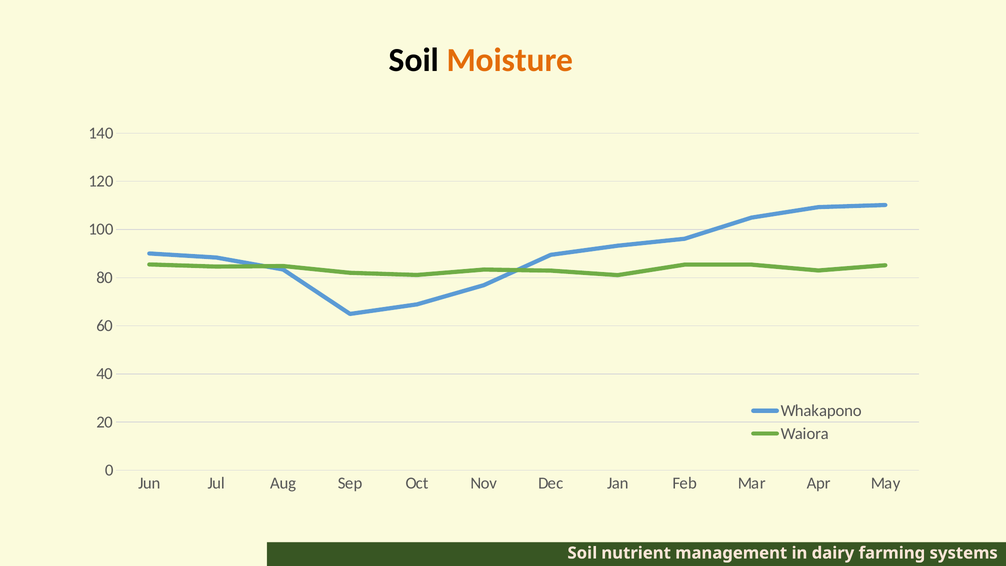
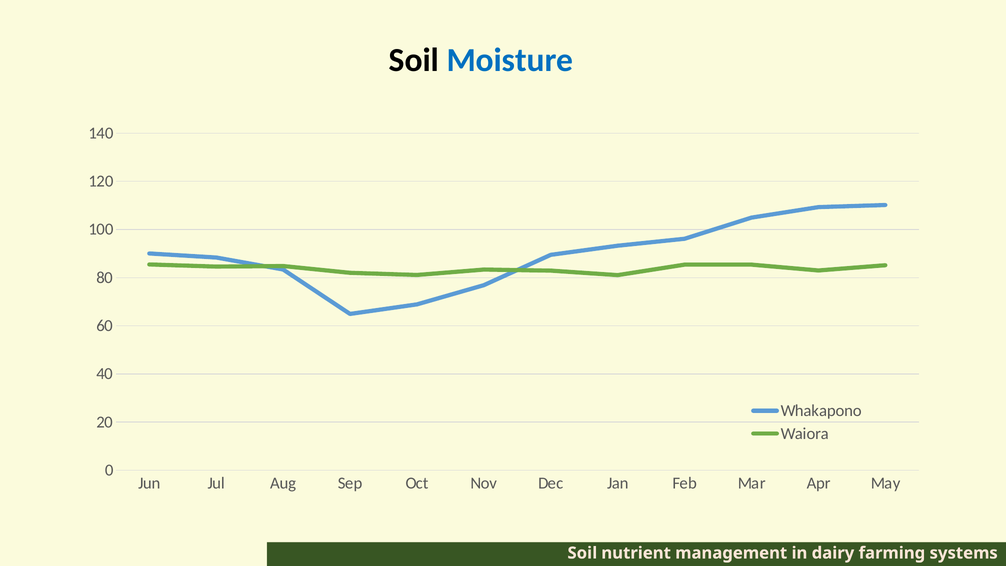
Moisture colour: orange -> blue
